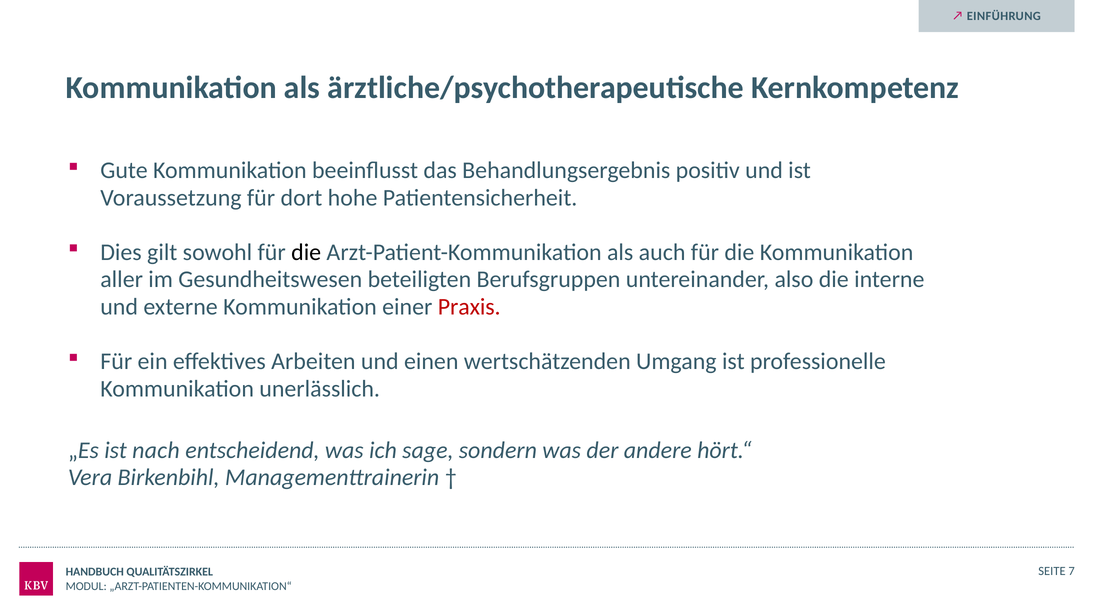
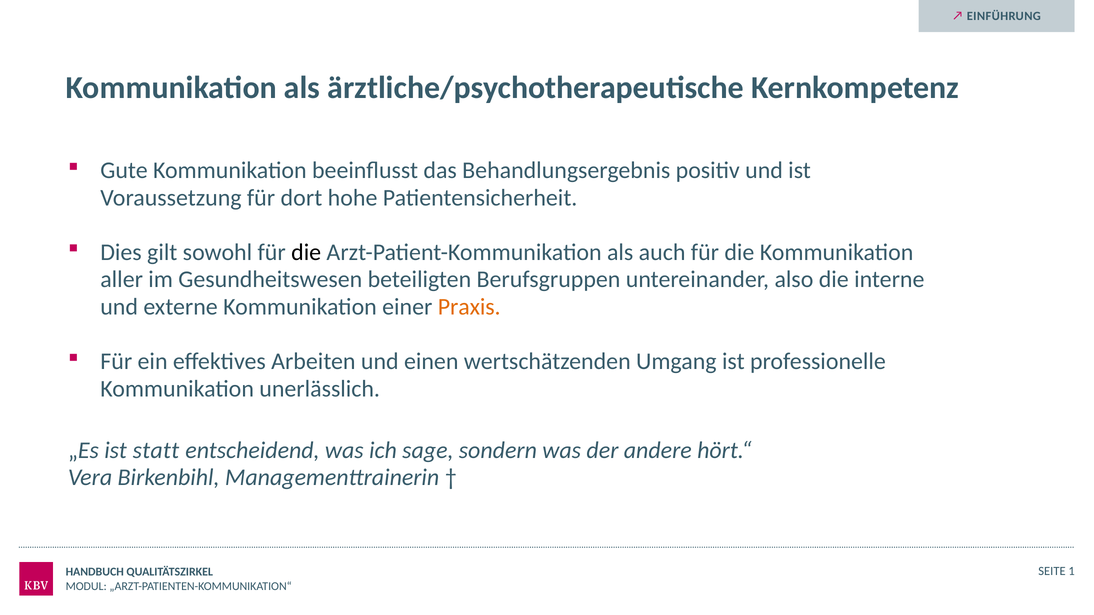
Praxis colour: red -> orange
nach: nach -> statt
7: 7 -> 1
